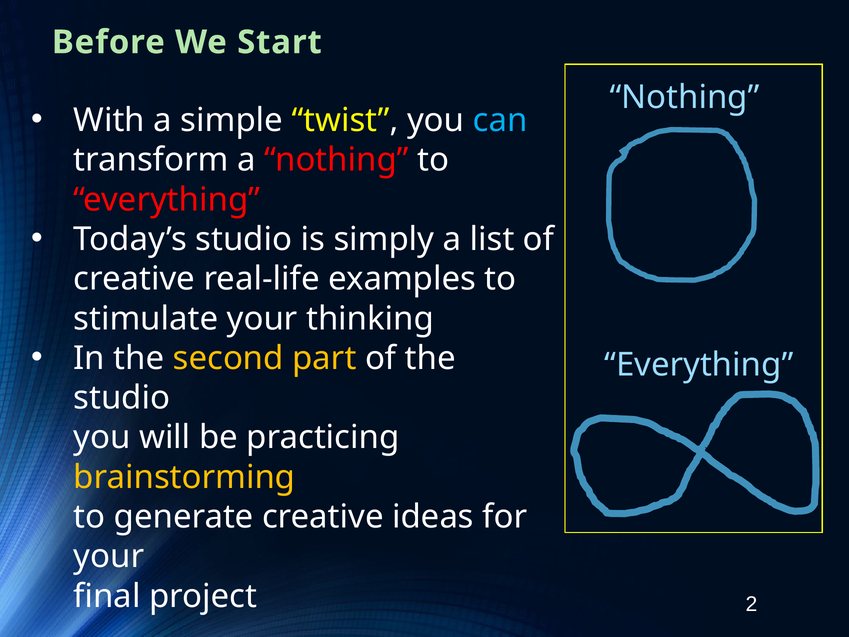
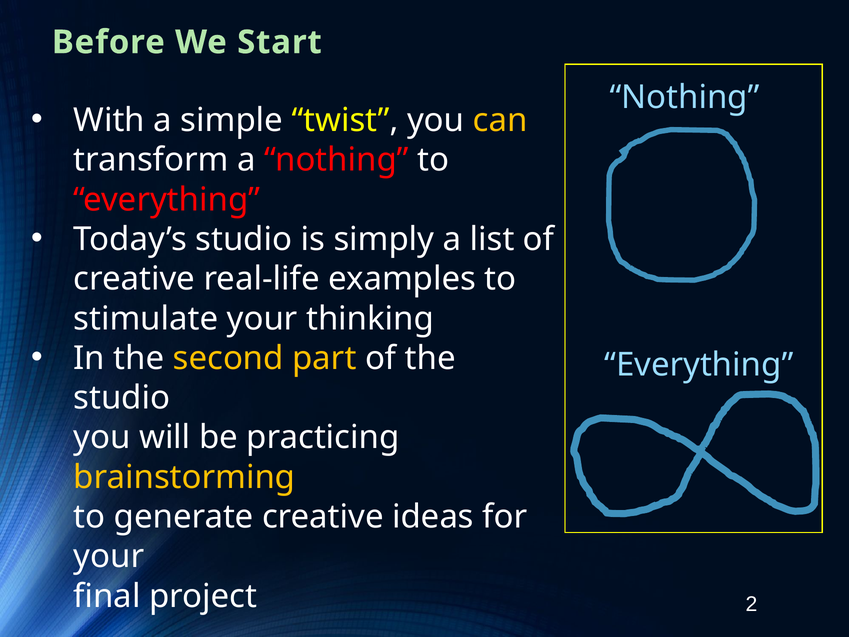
can colour: light blue -> yellow
